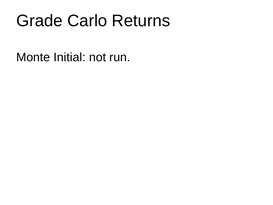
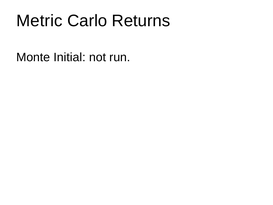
Grade: Grade -> Metric
